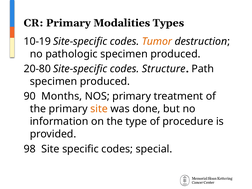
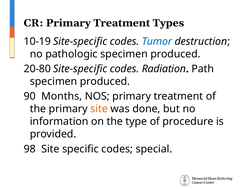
CR Primary Modalities: Modalities -> Treatment
Tumor colour: orange -> blue
Structure: Structure -> Radiation
